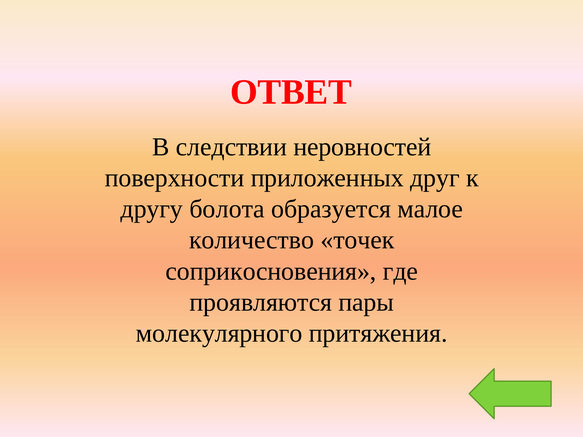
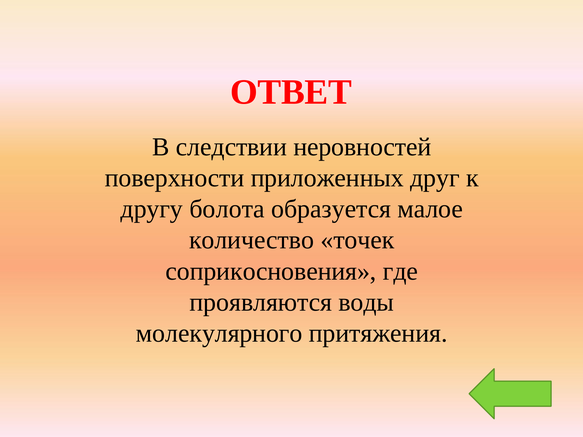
пары: пары -> воды
